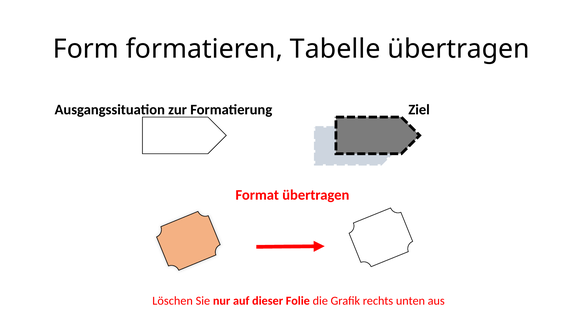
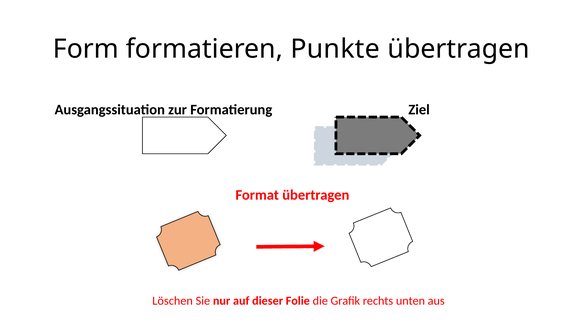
Tabelle: Tabelle -> Punkte
